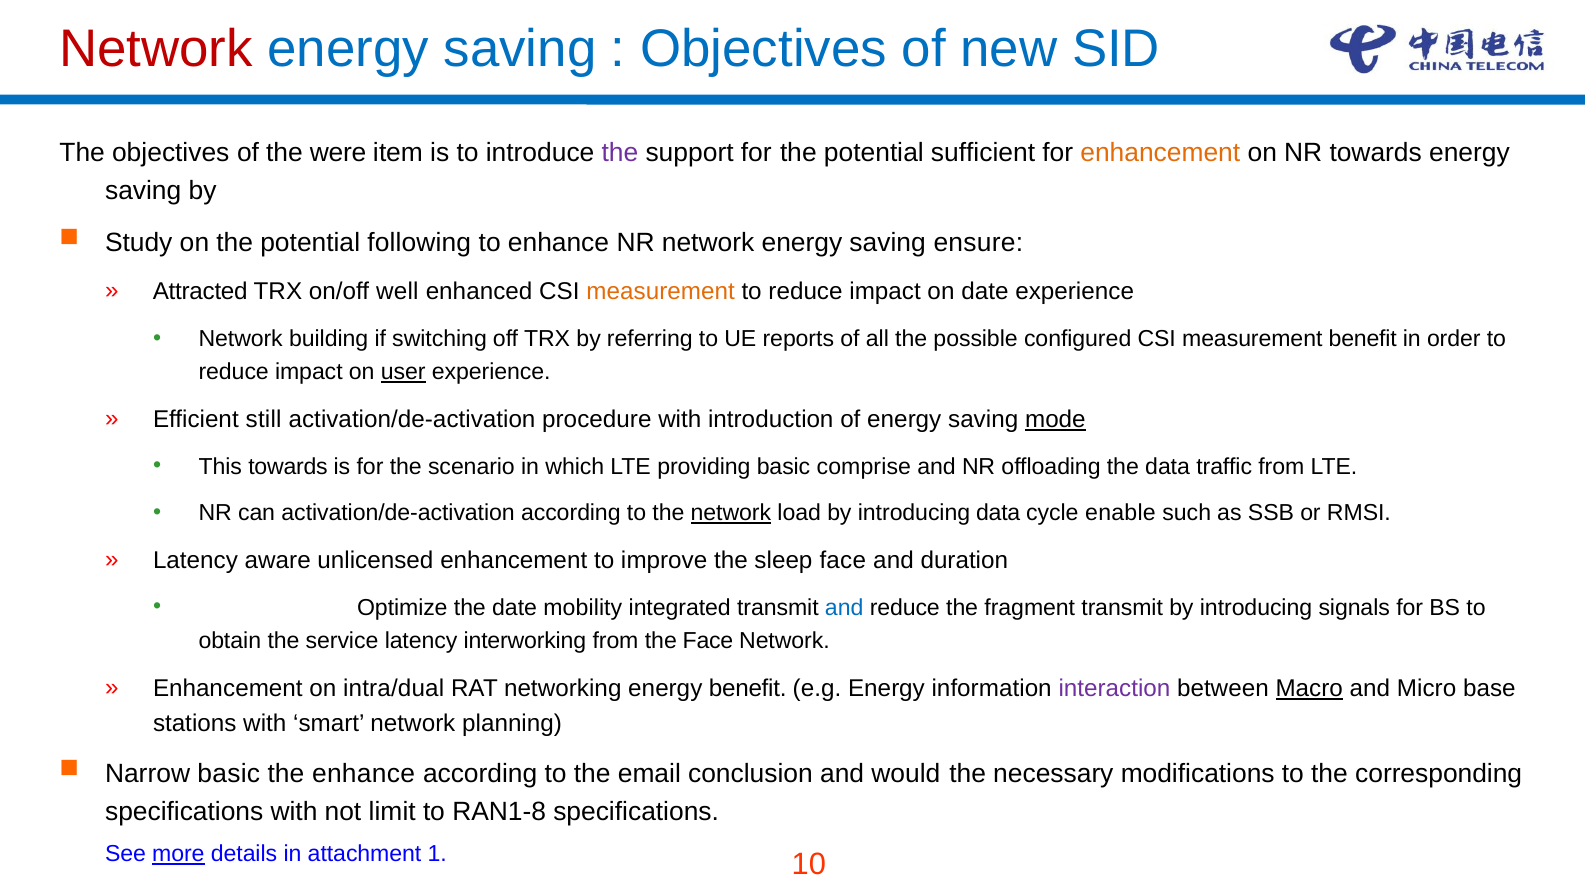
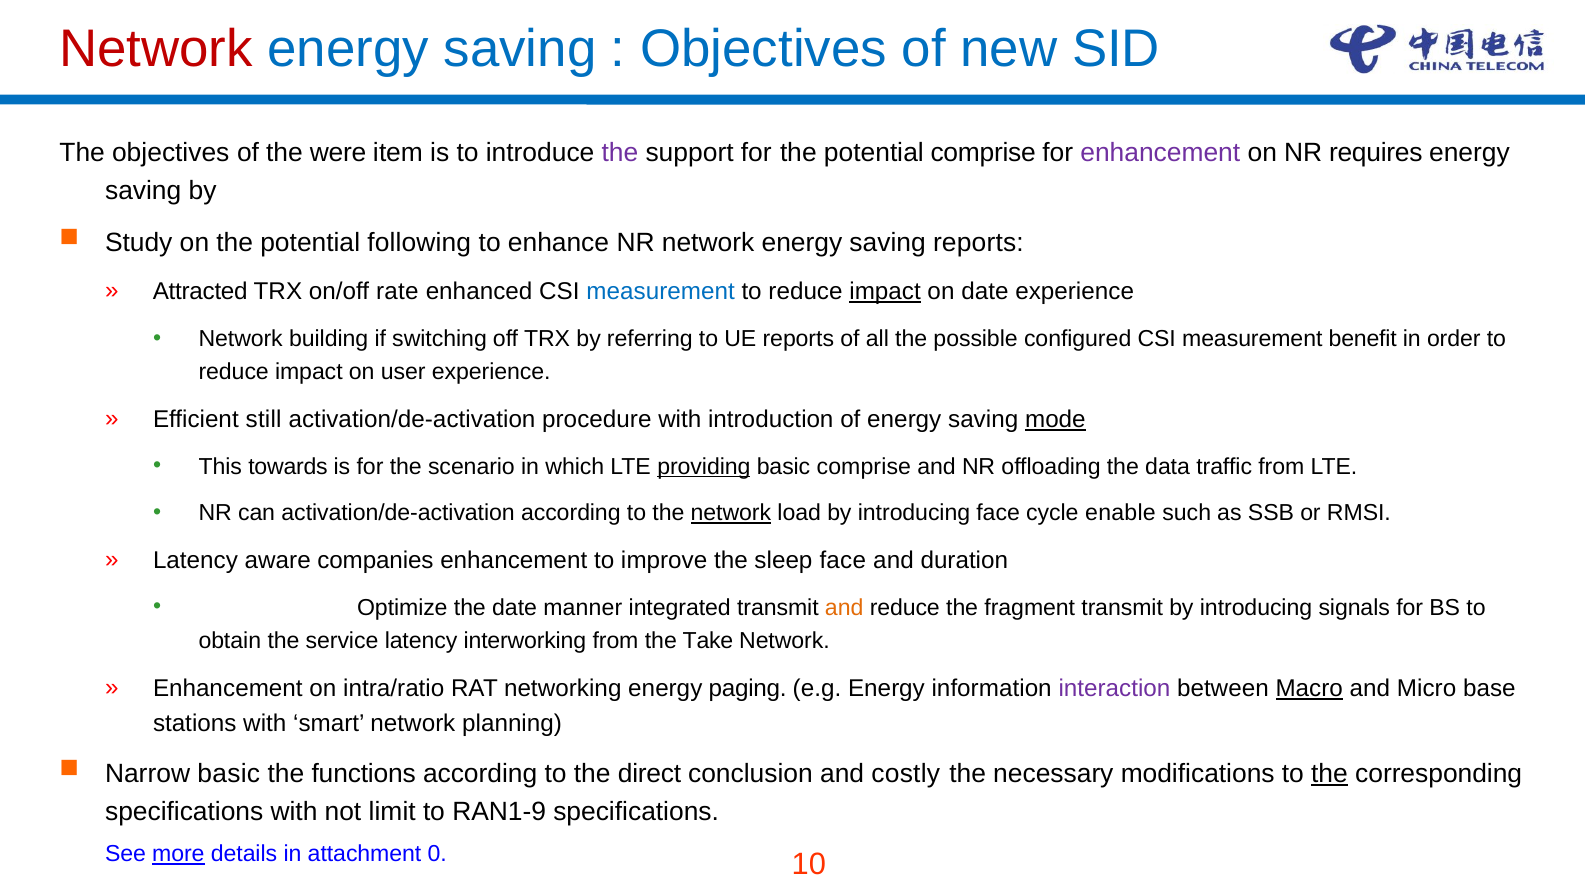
potential sufficient: sufficient -> comprise
enhancement at (1160, 153) colour: orange -> purple
NR towards: towards -> requires
saving ensure: ensure -> reports
well: well -> rate
measurement at (661, 292) colour: orange -> blue
impact at (885, 292) underline: none -> present
user underline: present -> none
providing underline: none -> present
introducing data: data -> face
unlicensed: unlicensed -> companies
mobility: mobility -> manner
and at (844, 607) colour: blue -> orange
the Face: Face -> Take
intra/dual: intra/dual -> intra/ratio
energy benefit: benefit -> paging
the enhance: enhance -> functions
email: email -> direct
would: would -> costly
the at (1329, 773) underline: none -> present
RAN1-8: RAN1-8 -> RAN1-9
1: 1 -> 0
